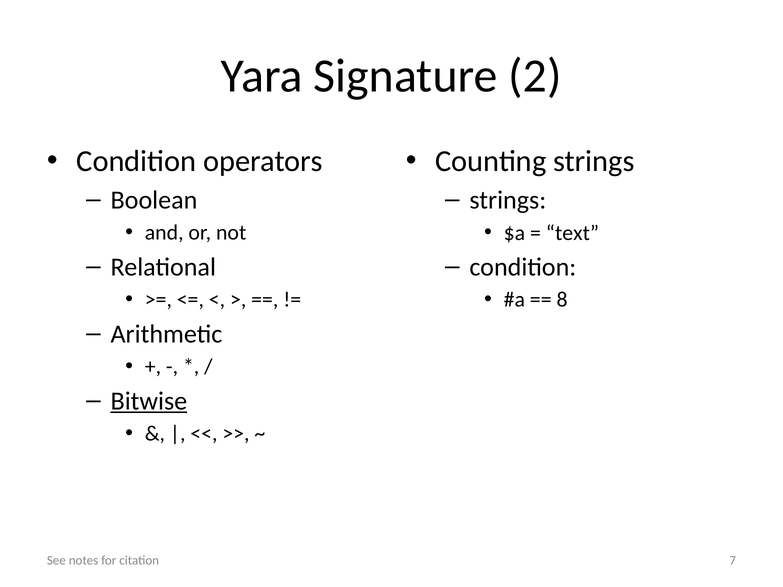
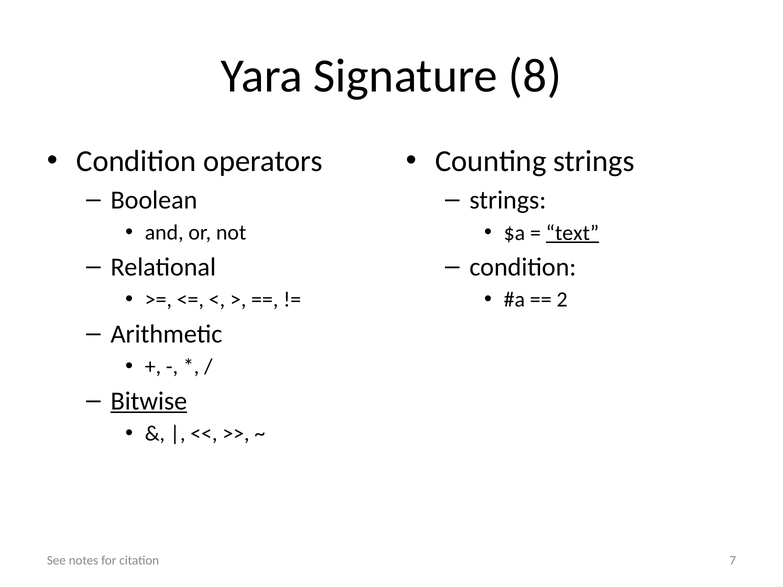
2: 2 -> 8
text underline: none -> present
8: 8 -> 2
